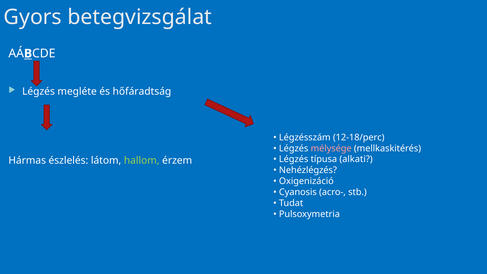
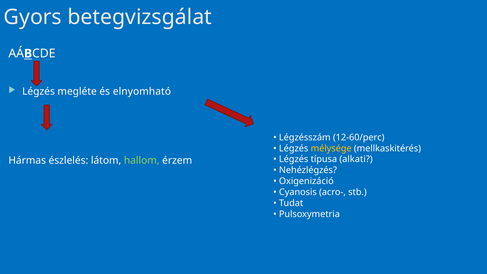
hőfáradtság: hőfáradtság -> elnyomható
12-18/perc: 12-18/perc -> 12-60/perc
mélysége colour: pink -> yellow
